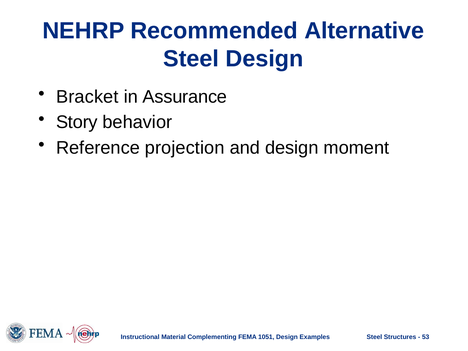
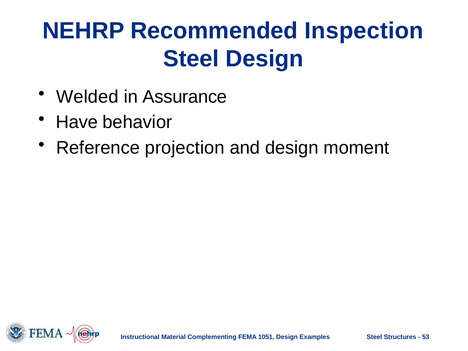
Alternative: Alternative -> Inspection
Bracket: Bracket -> Welded
Story: Story -> Have
